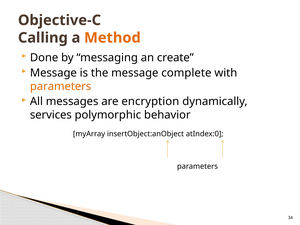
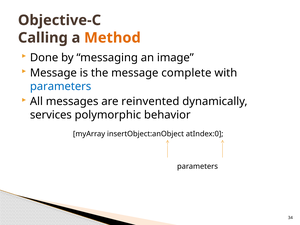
create: create -> image
parameters at (61, 86) colour: orange -> blue
encryption: encryption -> reinvented
